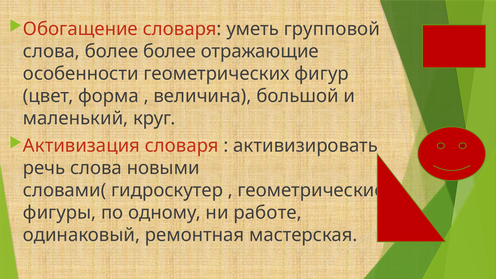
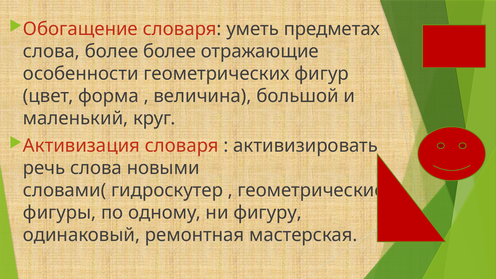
групповой: групповой -> предметах
работе: работе -> фигуру
